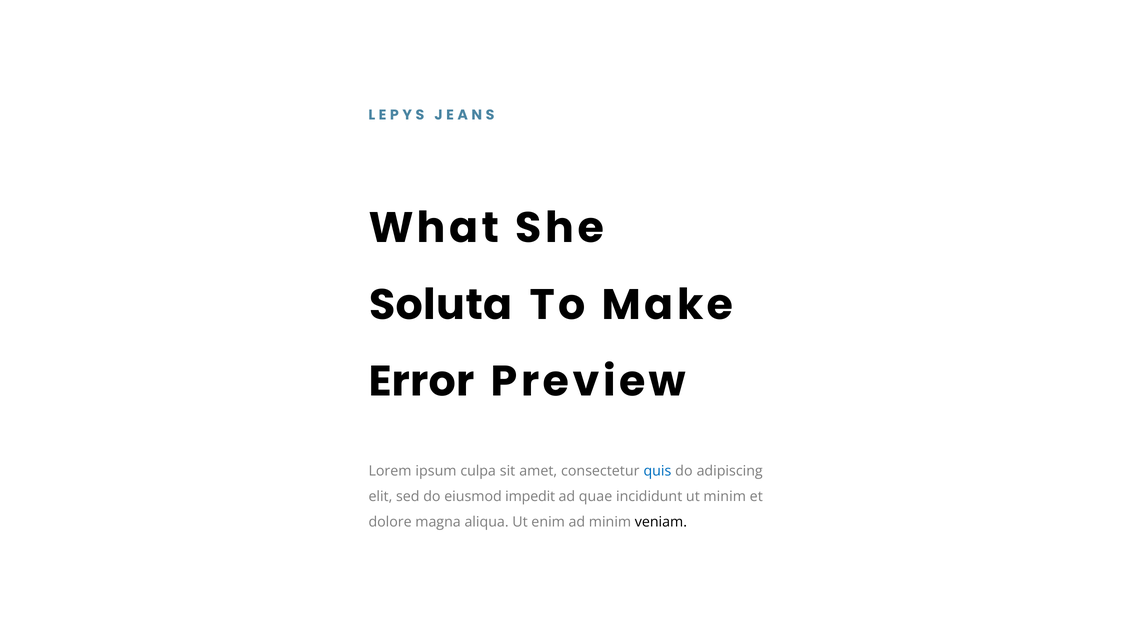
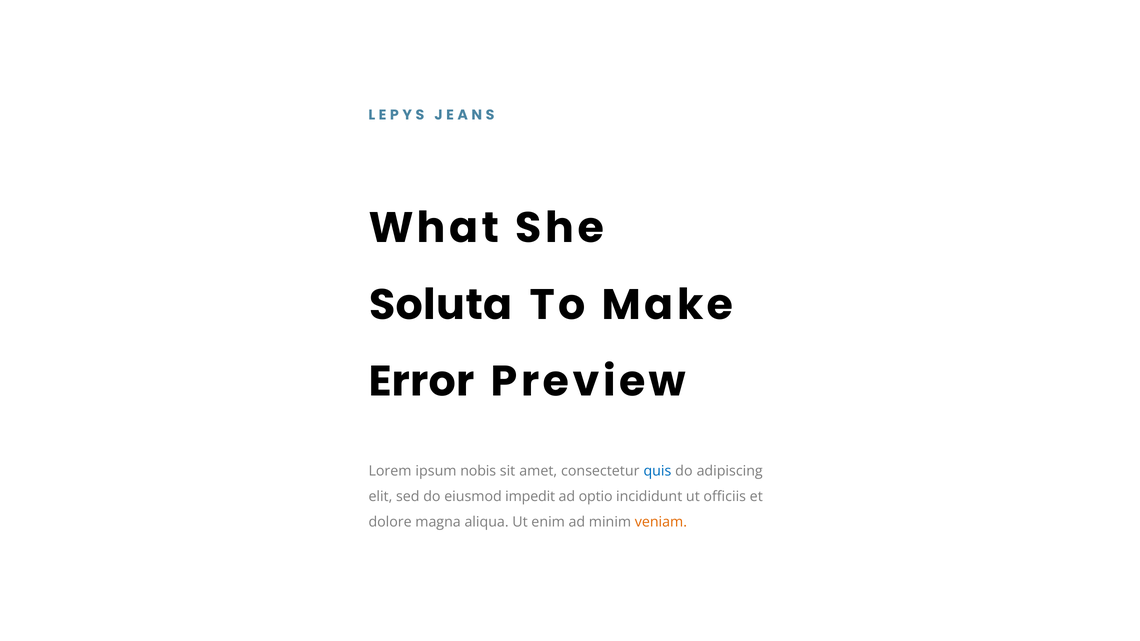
culpa: culpa -> nobis
quae: quae -> optio
ut minim: minim -> officiis
veniam colour: black -> orange
